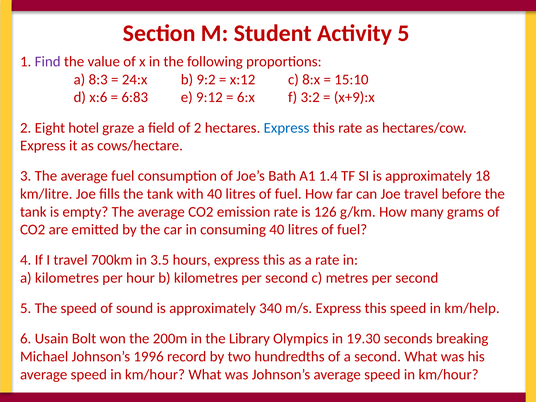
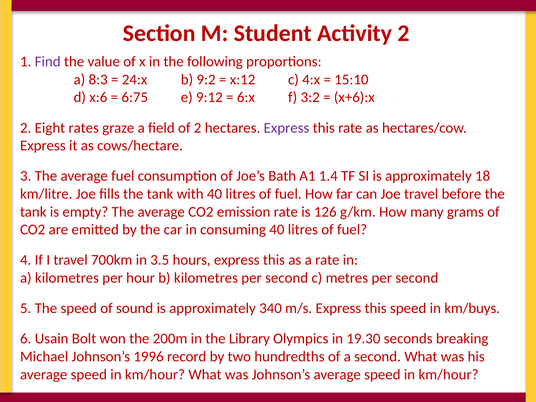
Activity 5: 5 -> 2
8:x: 8:x -> 4:x
6:83: 6:83 -> 6:75
x+9):x: x+9):x -> x+6):x
hotel: hotel -> rates
Express at (287, 128) colour: blue -> purple
km/help: km/help -> km/buys
